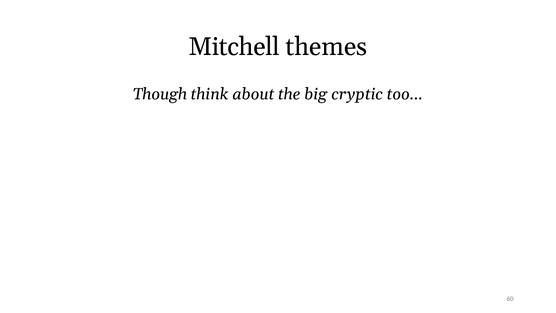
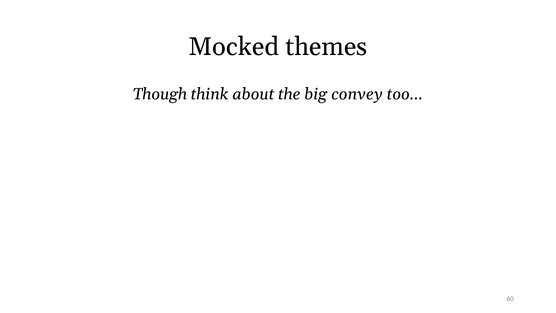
Mitchell: Mitchell -> Mocked
cryptic: cryptic -> convey
